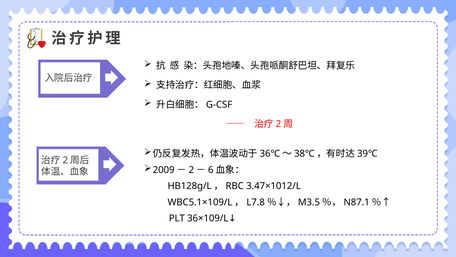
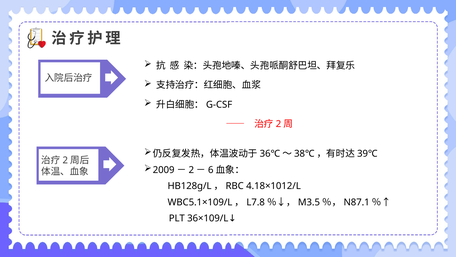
3.47×1012/L: 3.47×1012/L -> 4.18×1012/L
